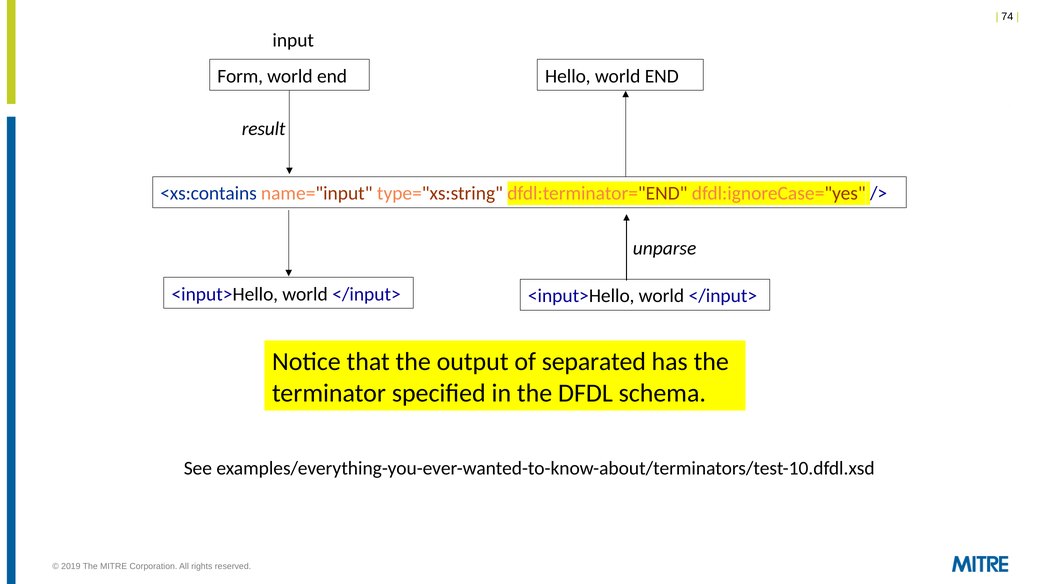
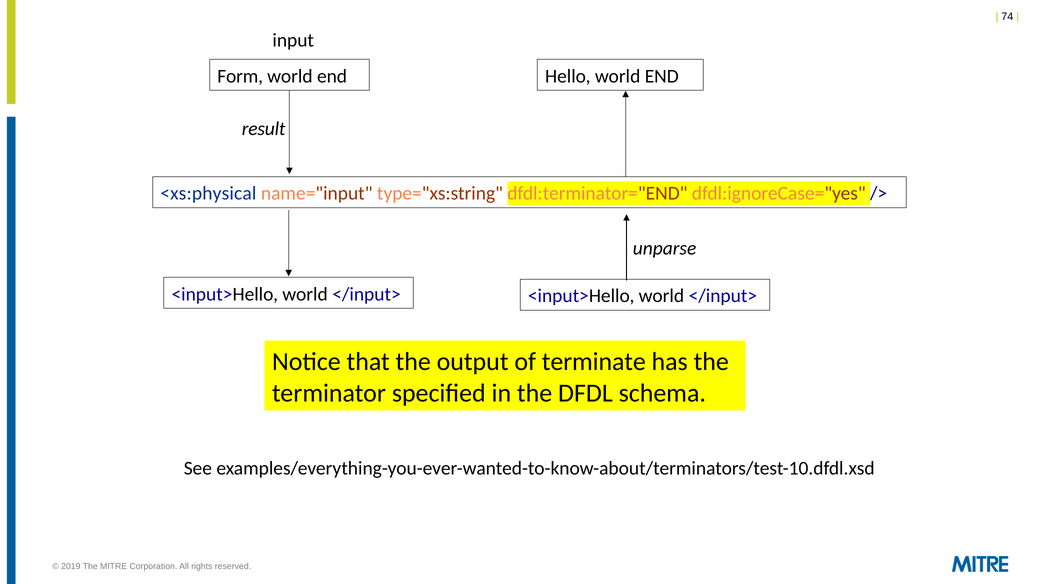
<xs:contains: <xs:contains -> <xs:physical
separated: separated -> terminate
